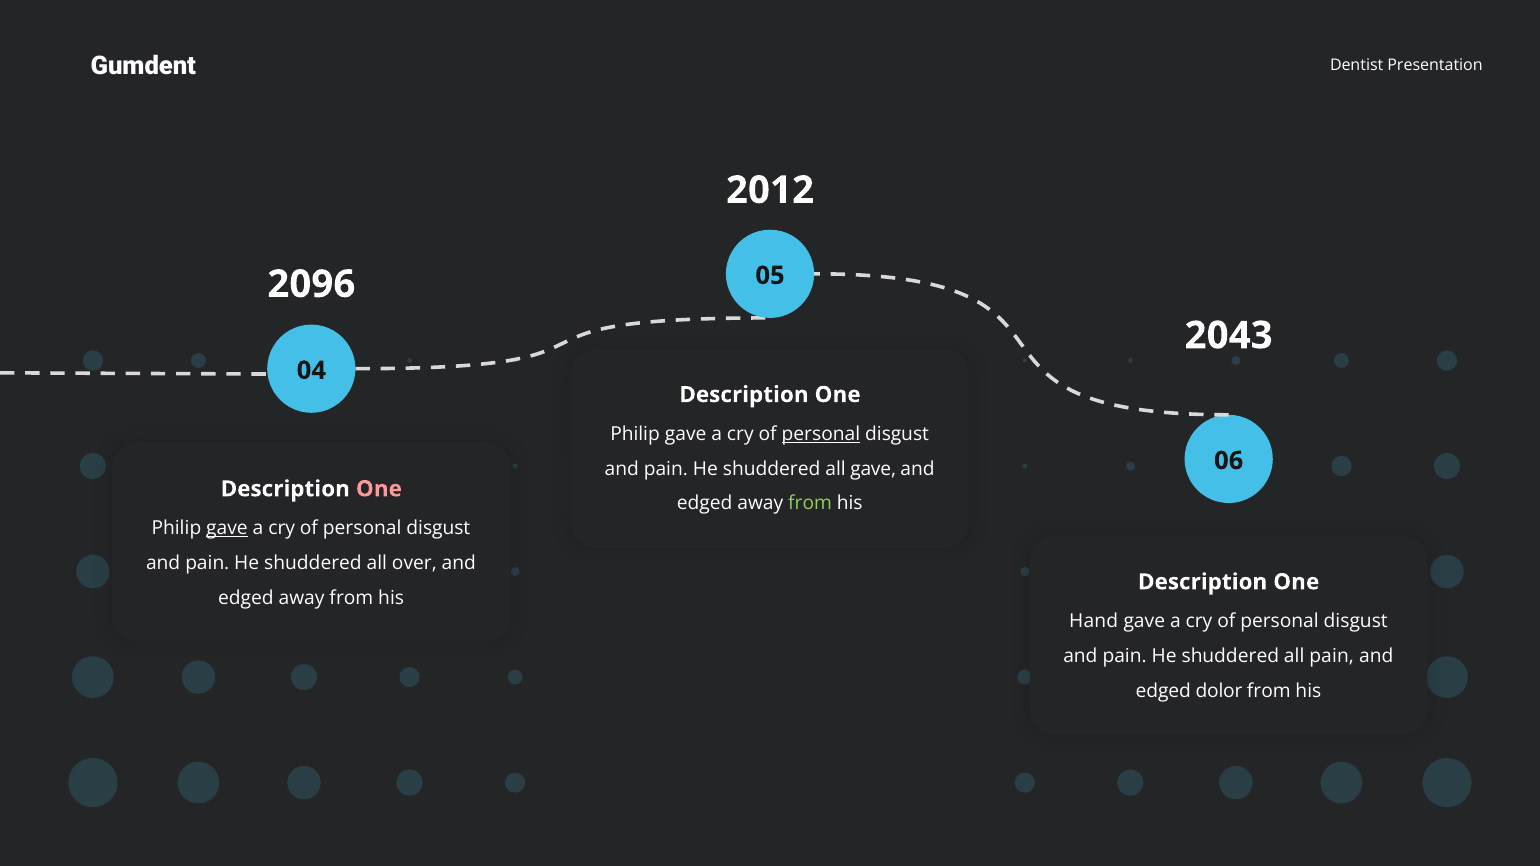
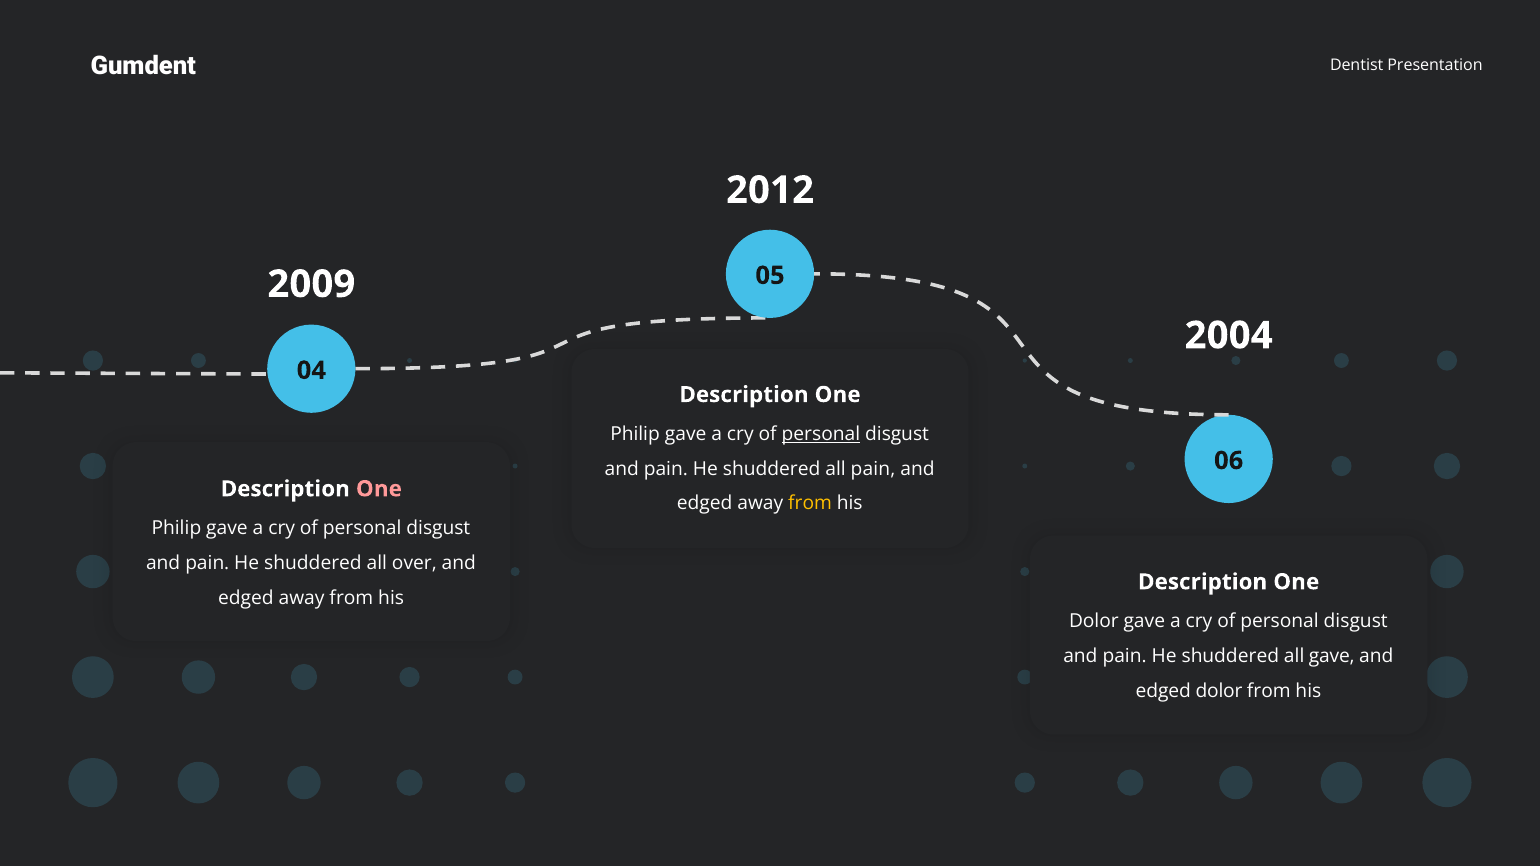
2096: 2096 -> 2009
2043: 2043 -> 2004
all gave: gave -> pain
from at (810, 504) colour: light green -> yellow
gave at (227, 529) underline: present -> none
Hand at (1094, 622): Hand -> Dolor
all pain: pain -> gave
